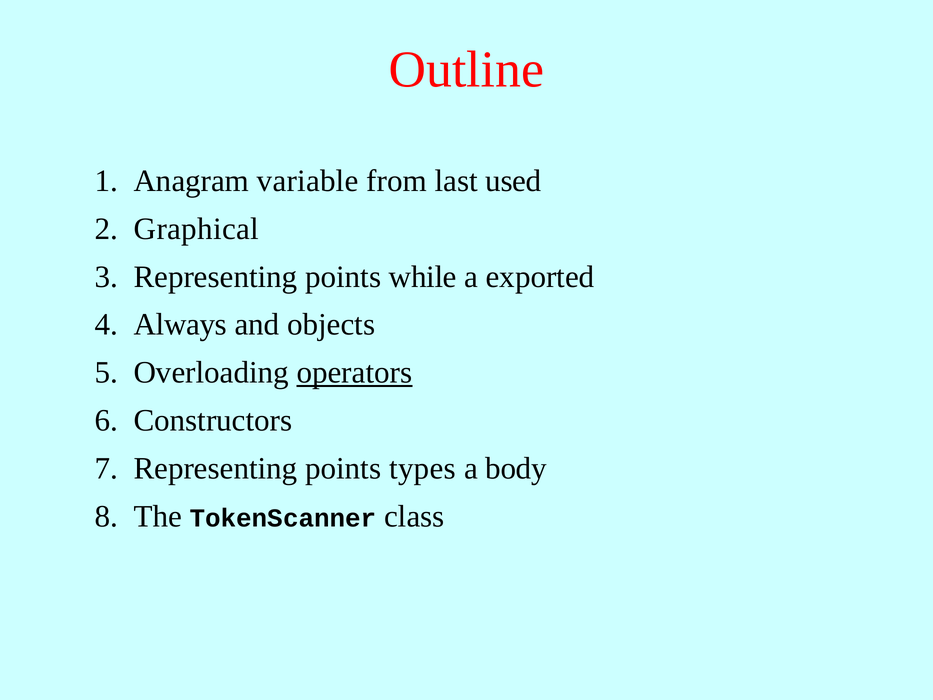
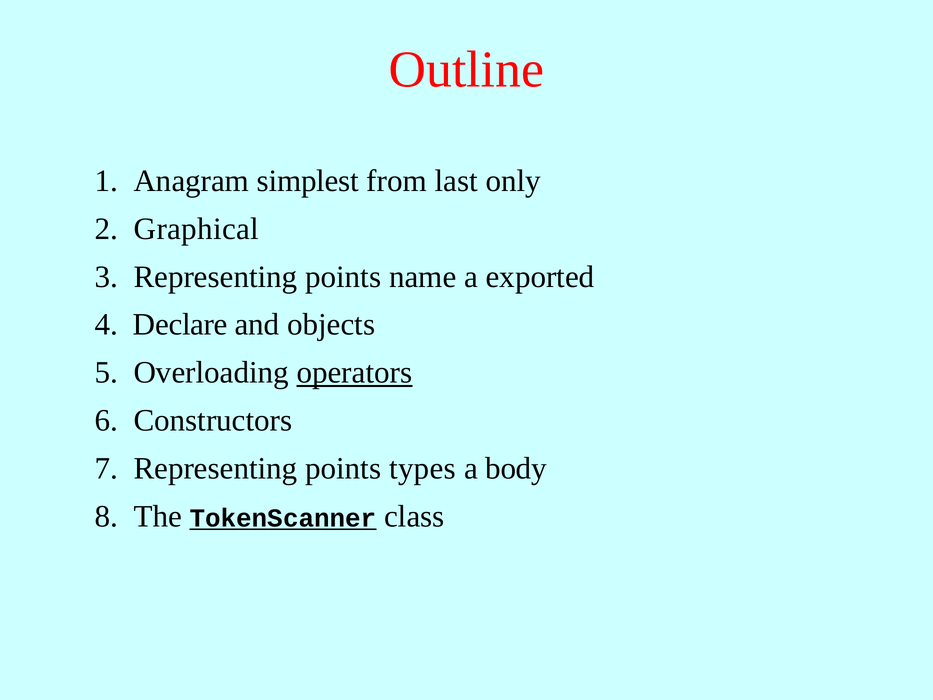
variable: variable -> simplest
used: used -> only
while: while -> name
Always: Always -> Declare
TokenScanner underline: none -> present
